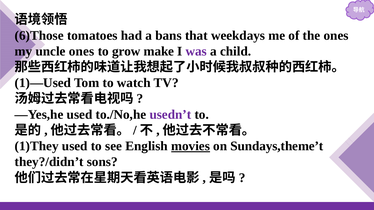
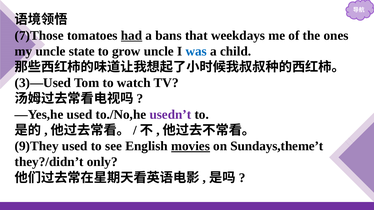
6)Those: 6)Those -> 7)Those
had underline: none -> present
uncle ones: ones -> state
grow make: make -> uncle
was colour: purple -> blue
1)—Used: 1)—Used -> 3)—Used
1)They: 1)They -> 9)They
sons: sons -> only
